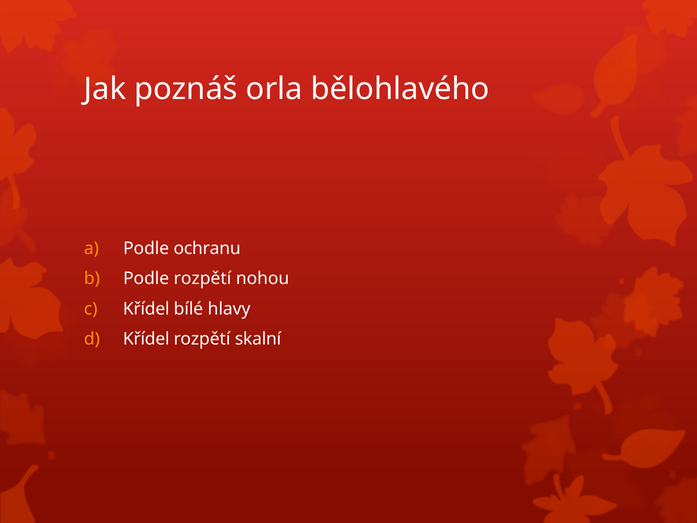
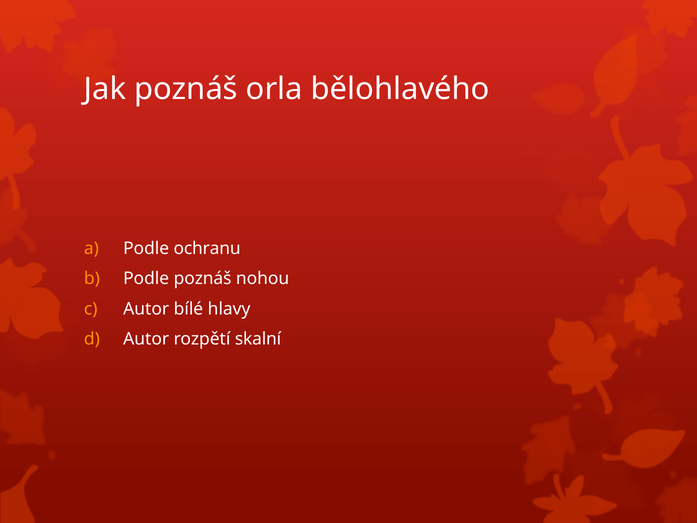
Podle rozpětí: rozpětí -> poznáš
Křídel at (146, 309): Křídel -> Autor
Křídel at (146, 339): Křídel -> Autor
